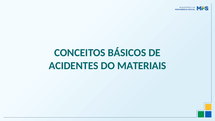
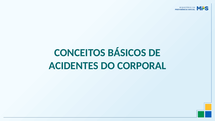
MATERIAIS: MATERIAIS -> CORPORAL
